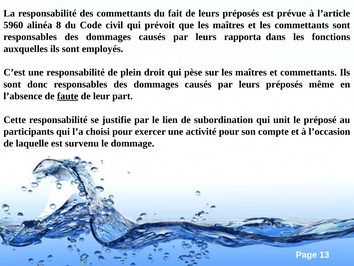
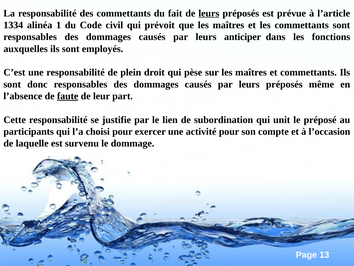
leurs at (209, 13) underline: none -> present
5960: 5960 -> 1334
8: 8 -> 1
rapporta: rapporta -> anticiper
